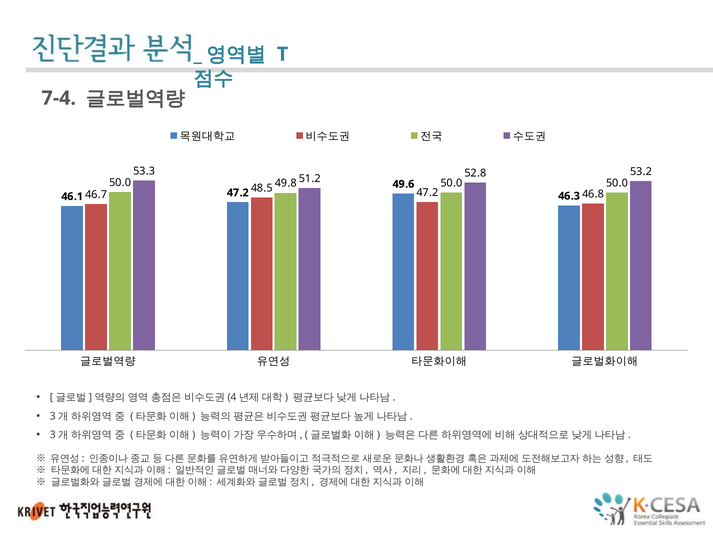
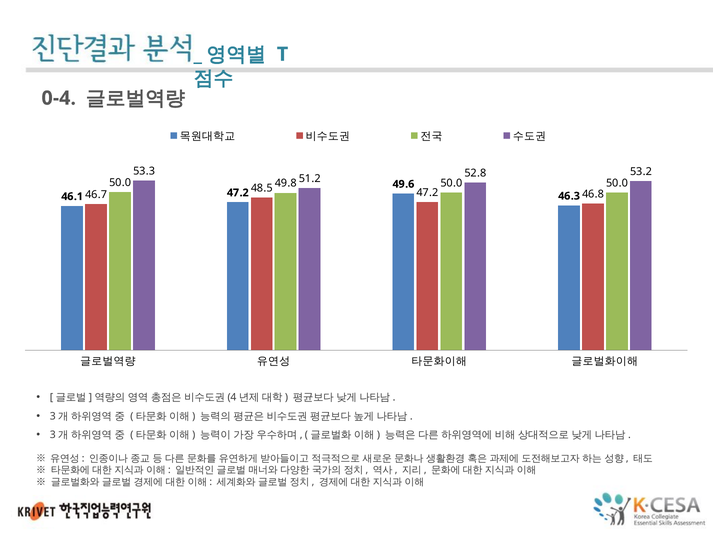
7-4: 7-4 -> 0-4
